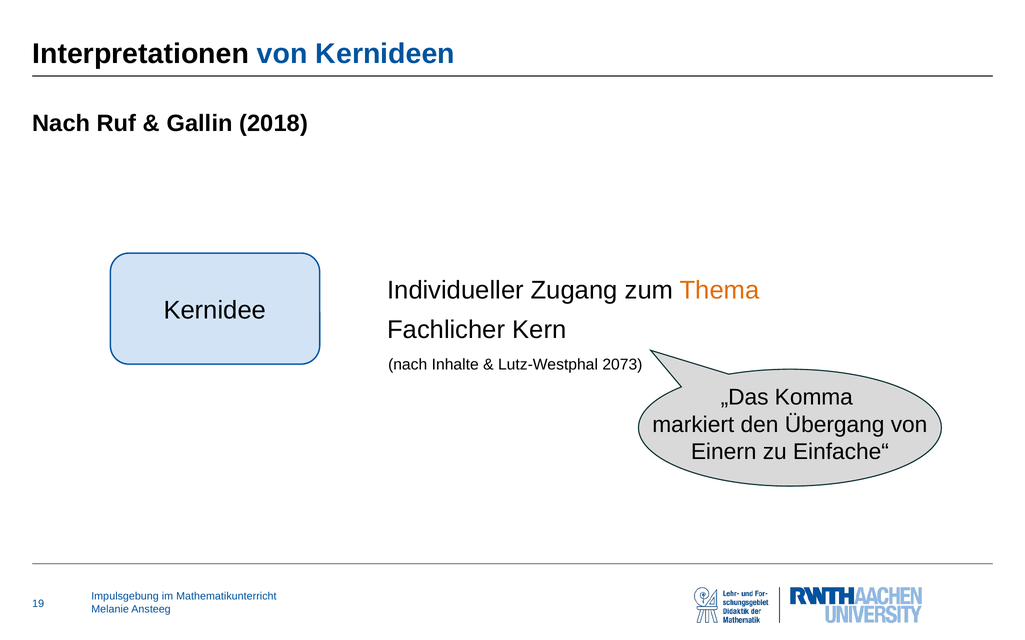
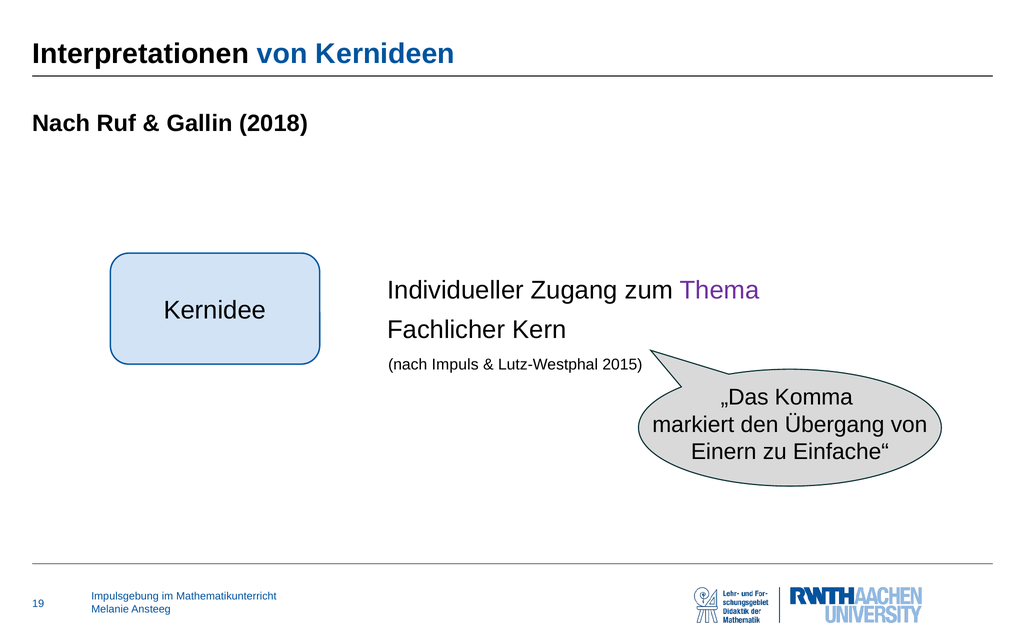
Thema colour: orange -> purple
Inhalte: Inhalte -> Impuls
2073: 2073 -> 2015
